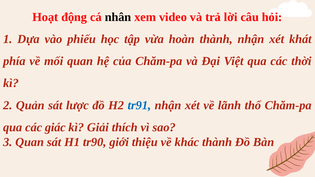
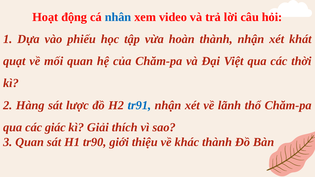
nhân colour: black -> blue
phía: phía -> quạt
Quản: Quản -> Hàng
